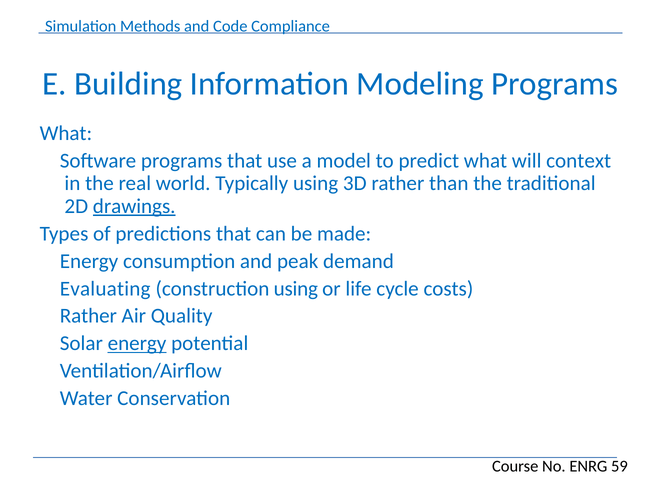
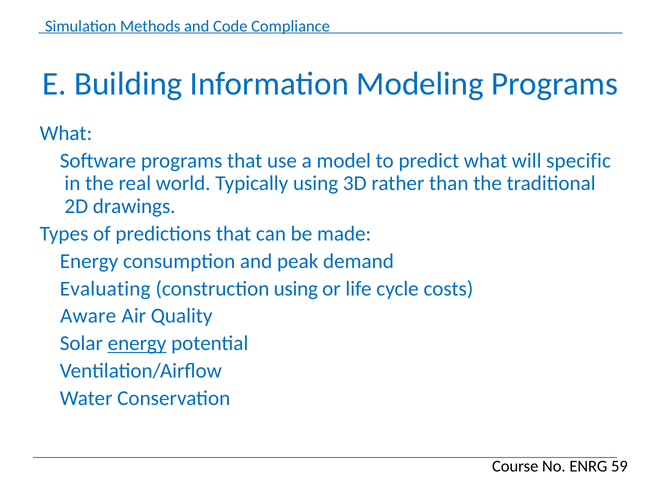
context: context -> specific
drawings underline: present -> none
Rather at (88, 316): Rather -> Aware
